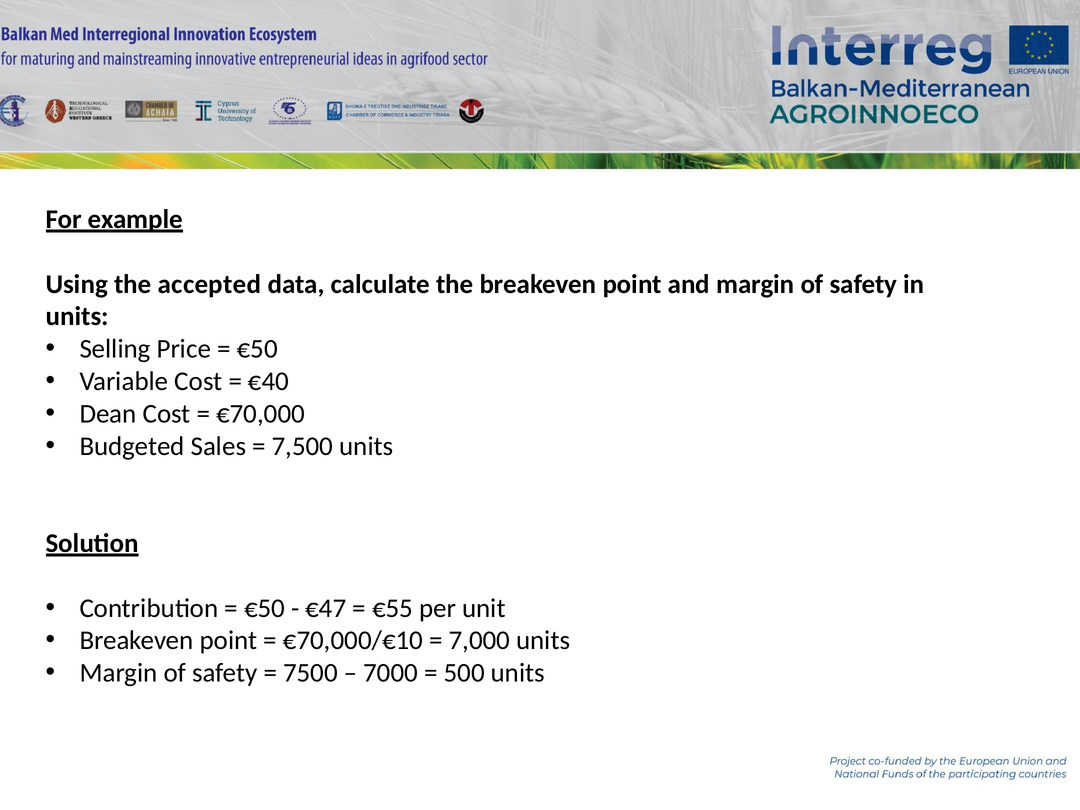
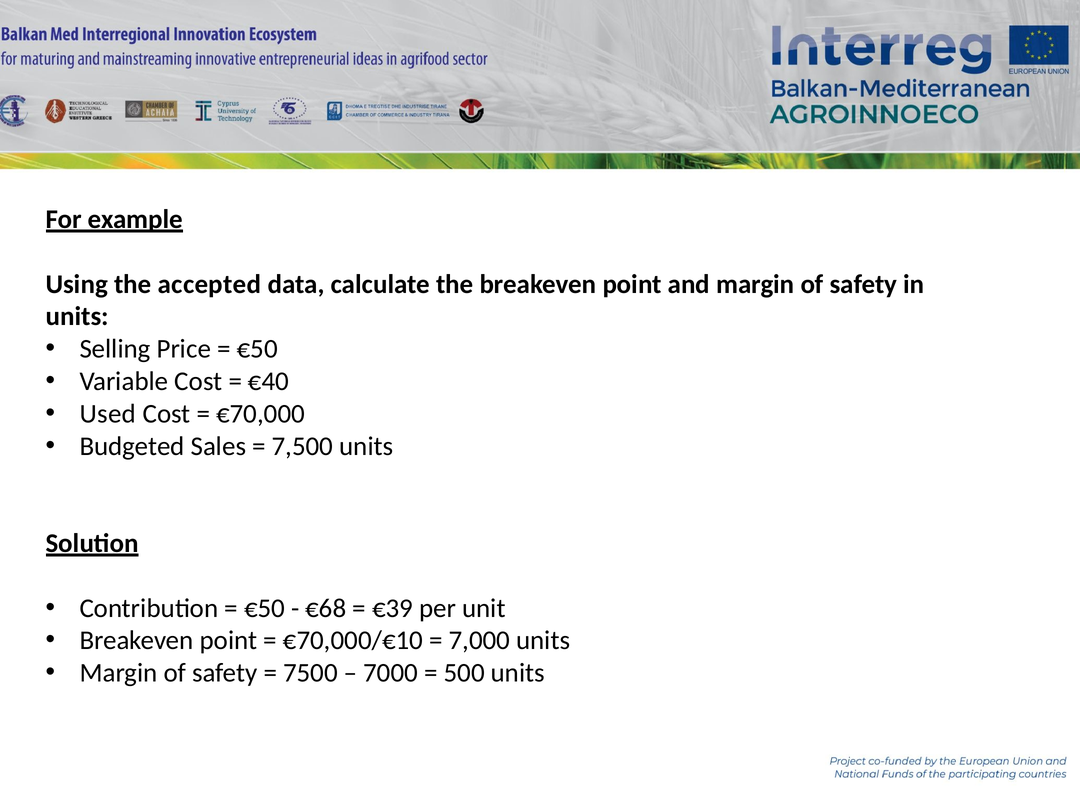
Dean: Dean -> Used
€47: €47 -> €68
€55: €55 -> €39
